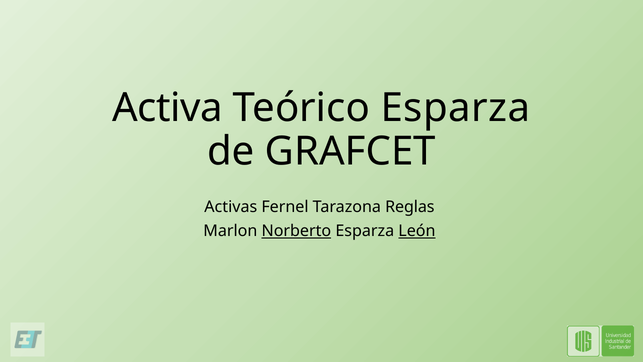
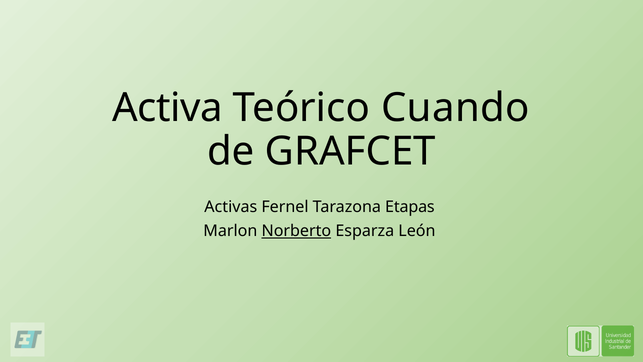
Teórico Esparza: Esparza -> Cuando
Reglas: Reglas -> Etapas
León underline: present -> none
